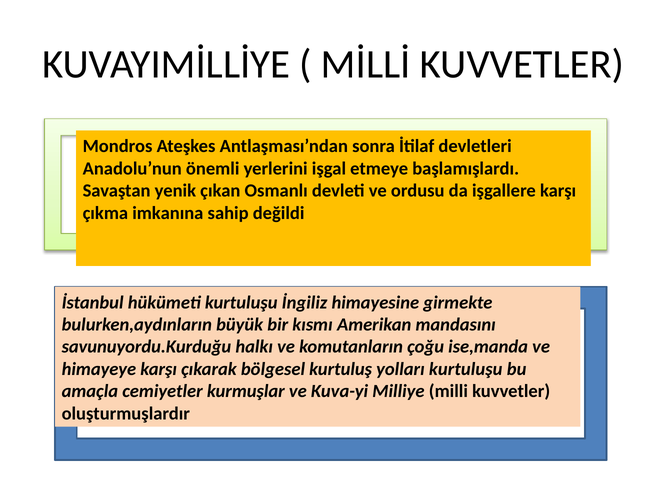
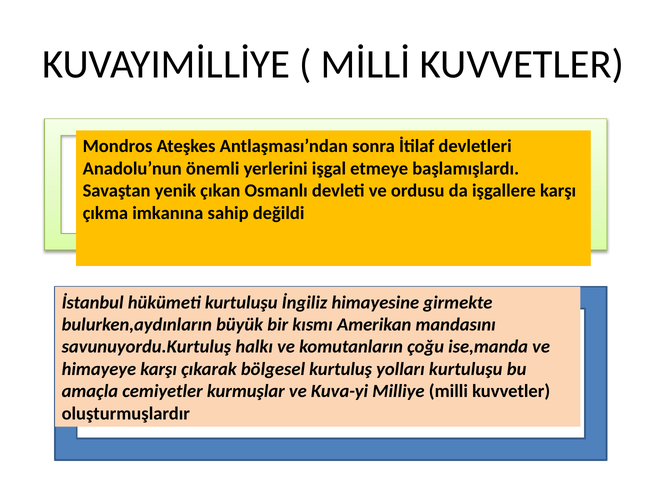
savunuyordu.Kurduğu: savunuyordu.Kurduğu -> savunuyordu.Kurtuluş
